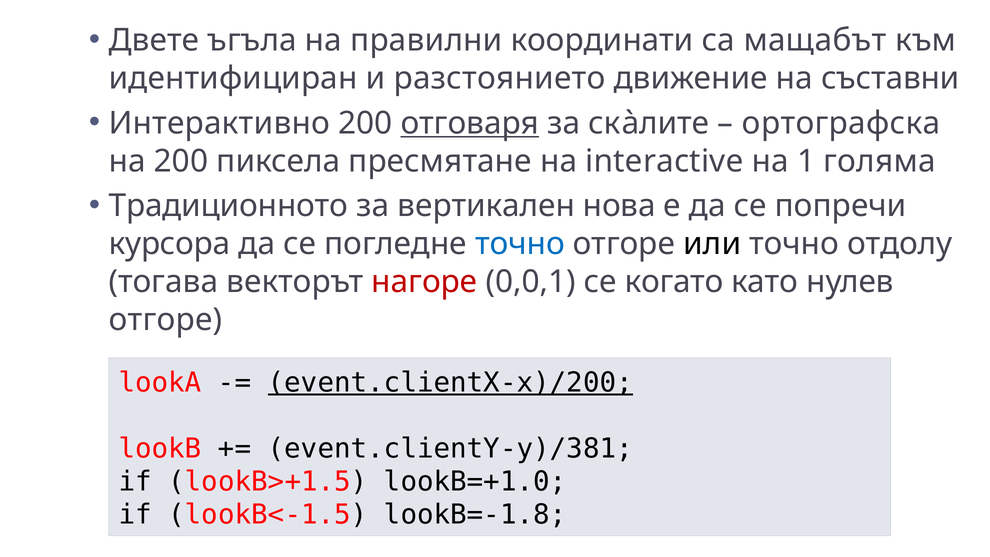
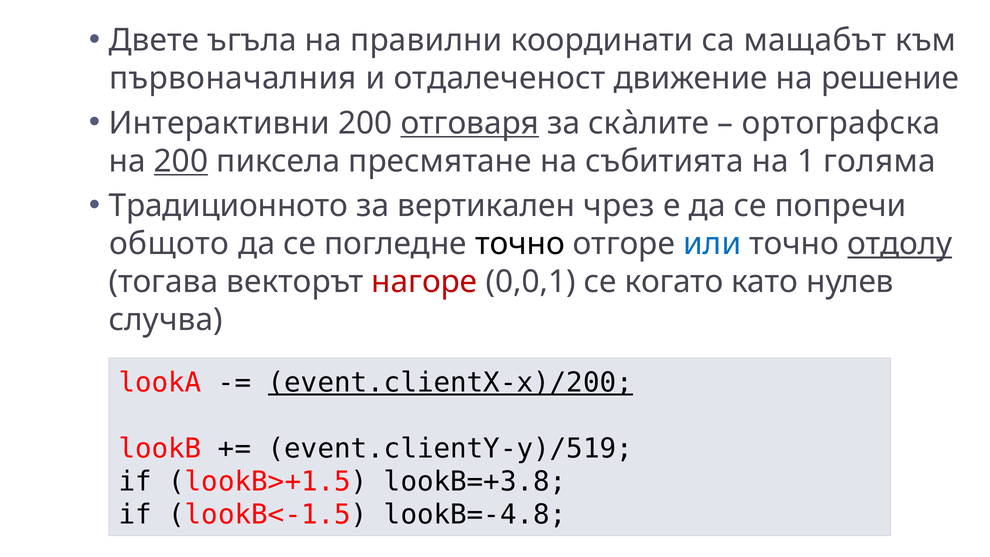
идентифициран: идентифициран -> първоначалния
разстоянието: разстоянието -> отдалеченост
съставни: съставни -> решение
Интерактивно: Интерактивно -> Интерактивни
200 at (181, 161) underline: none -> present
interactive: interactive -> събитията
нова: нова -> чрез
курсора: курсора -> общото
точно at (520, 244) colour: blue -> black
или colour: black -> blue
отдолу underline: none -> present
отгоре at (166, 320): отгоре -> случва
event.clientY-y)/381: event.clientY-y)/381 -> event.clientY-y)/519
lookB=+1.0: lookB=+1.0 -> lookB=+3.8
lookB=-1.8: lookB=-1.8 -> lookB=-4.8
